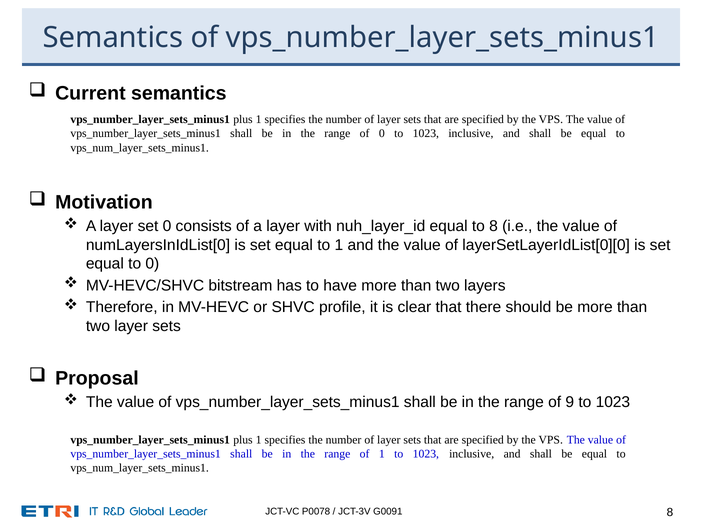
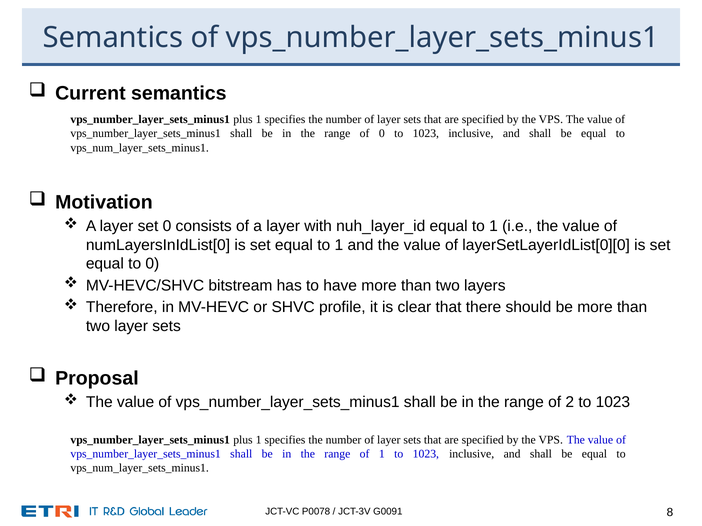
nuh_layer_id equal to 8: 8 -> 1
9: 9 -> 2
